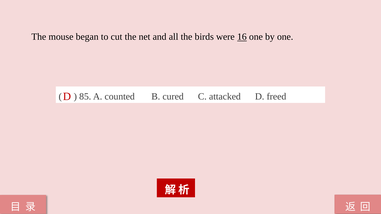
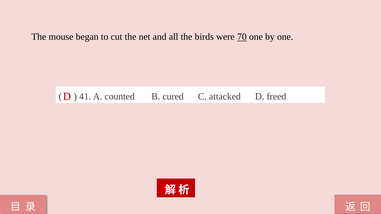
16: 16 -> 70
85: 85 -> 41
